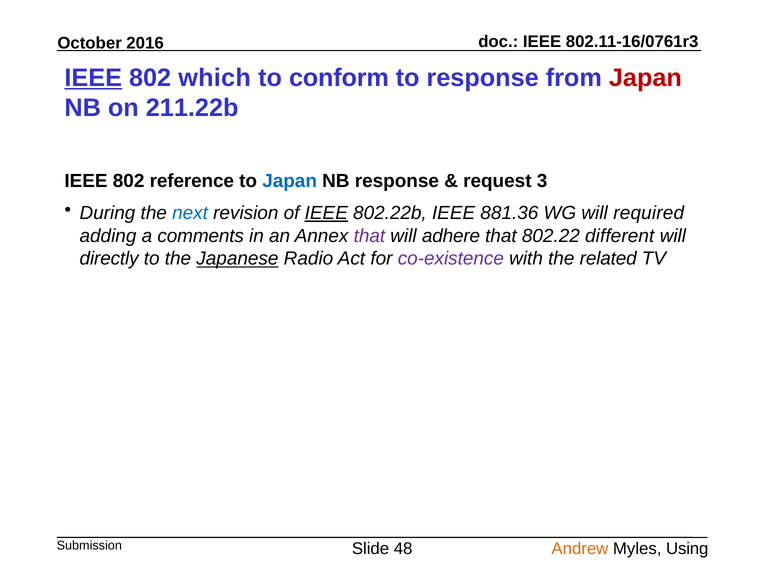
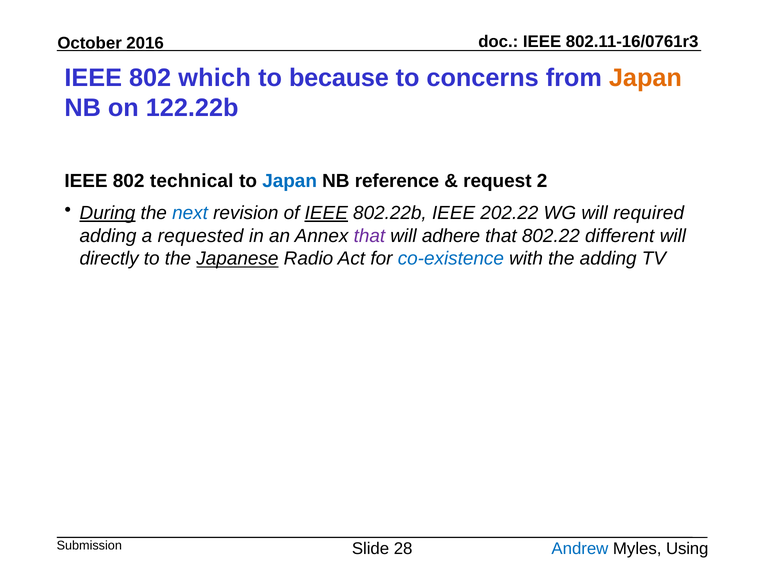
IEEE at (93, 78) underline: present -> none
conform: conform -> because
to response: response -> concerns
Japan at (645, 78) colour: red -> orange
211.22b: 211.22b -> 122.22b
reference: reference -> technical
NB response: response -> reference
3: 3 -> 2
During underline: none -> present
881.36: 881.36 -> 202.22
comments: comments -> requested
co-existence colour: purple -> blue
the related: related -> adding
48: 48 -> 28
Andrew colour: orange -> blue
